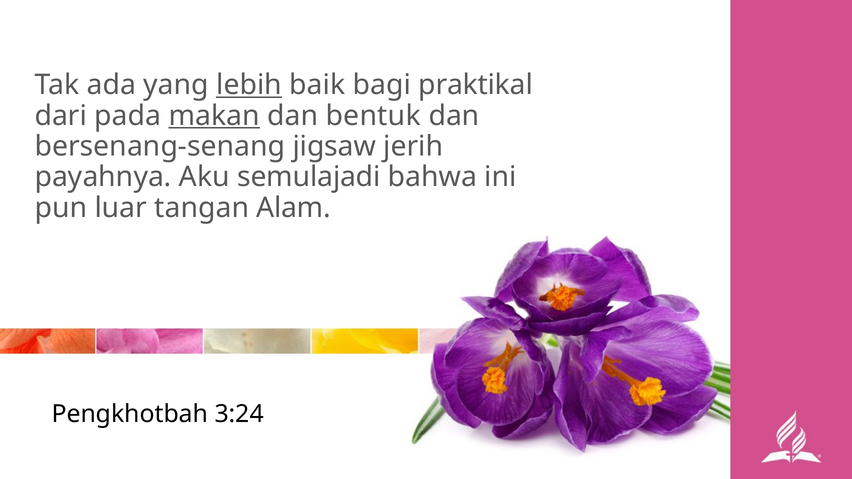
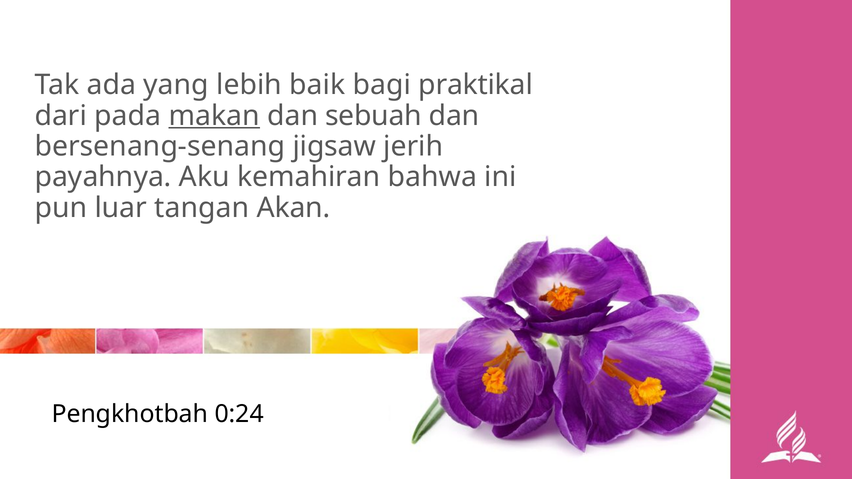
lebih underline: present -> none
bentuk: bentuk -> sebuah
semulajadi: semulajadi -> kemahiran
Alam: Alam -> Akan
3:24: 3:24 -> 0:24
